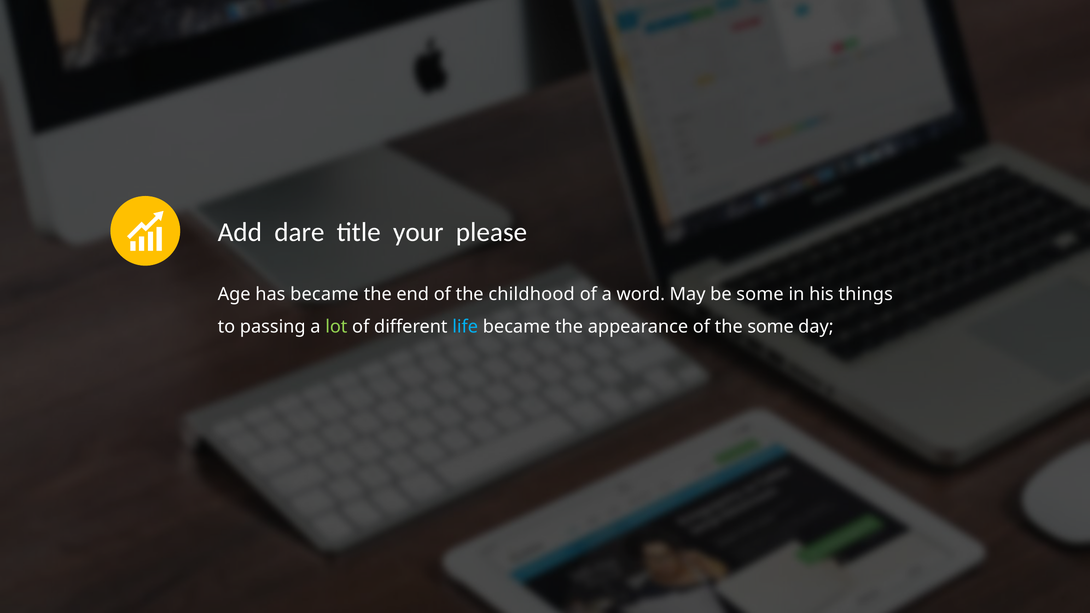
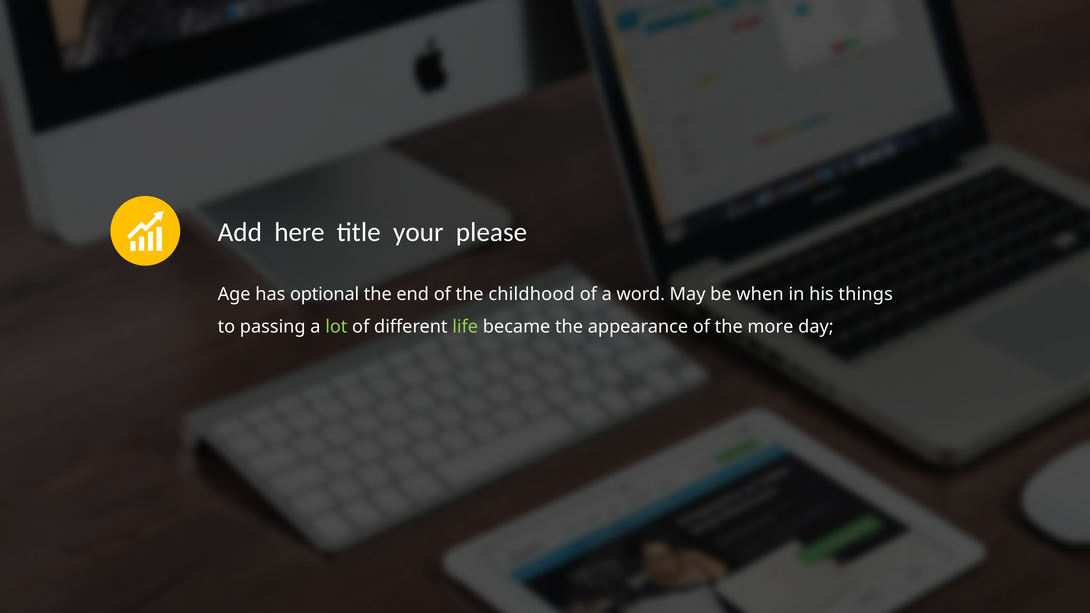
dare: dare -> here
has became: became -> optional
be some: some -> when
life colour: light blue -> light green
the some: some -> more
